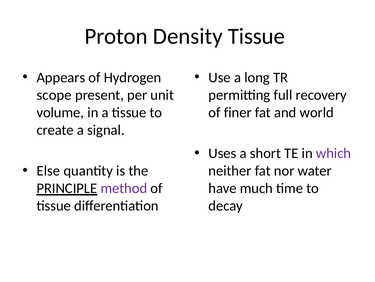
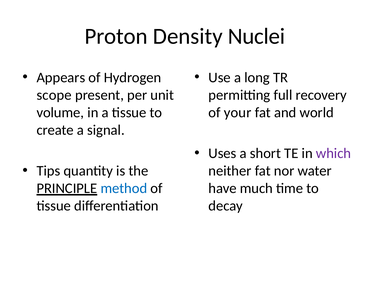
Density Tissue: Tissue -> Nuclei
finer: finer -> your
Else: Else -> Tips
method colour: purple -> blue
